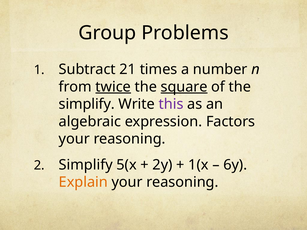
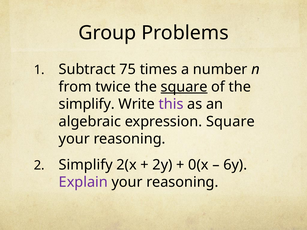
21: 21 -> 75
twice underline: present -> none
expression Factors: Factors -> Square
5(x: 5(x -> 2(x
1(x: 1(x -> 0(x
Explain colour: orange -> purple
